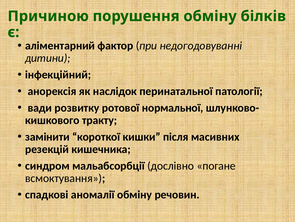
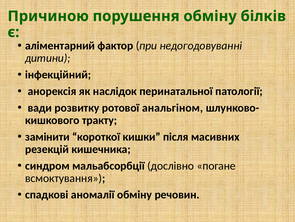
нормальної: нормальної -> анальгіном
